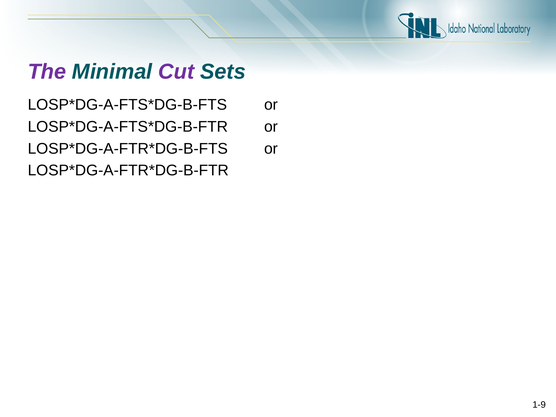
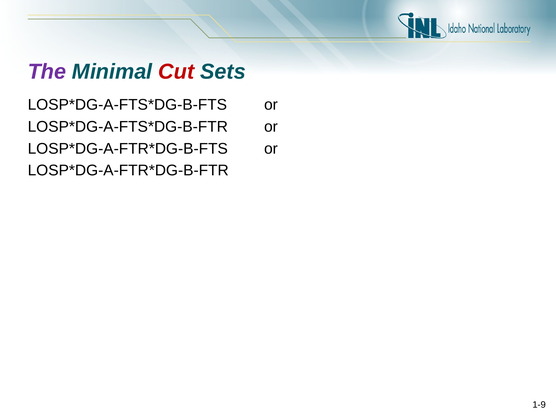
Cut colour: purple -> red
